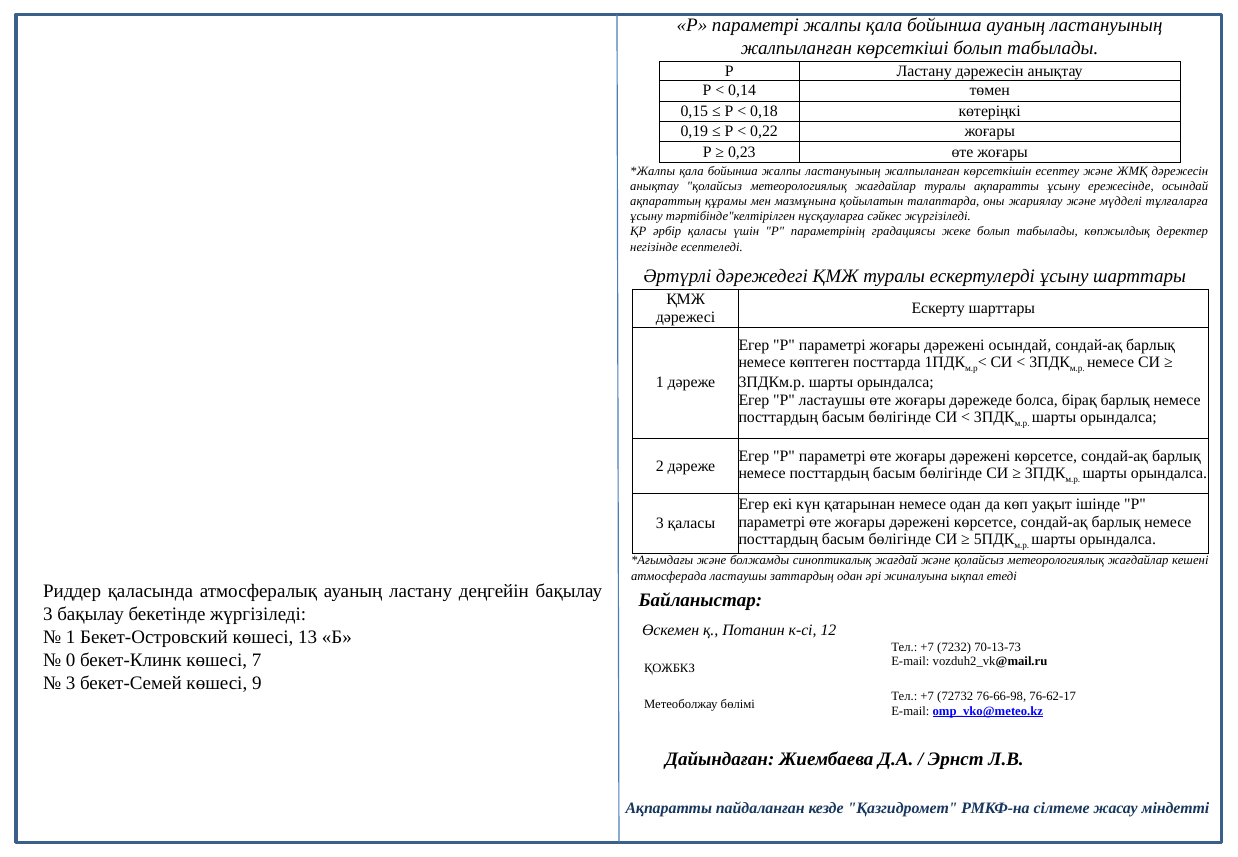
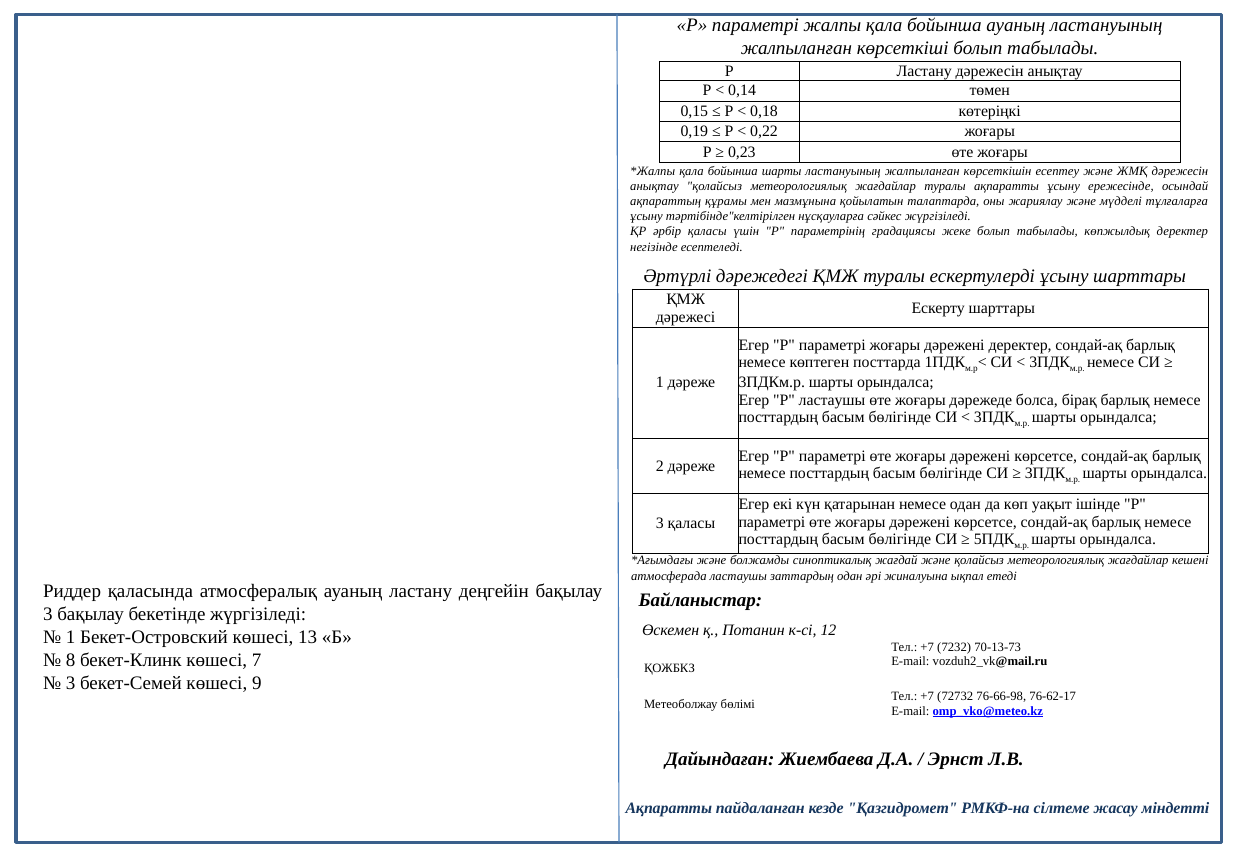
бойынша жалпы: жалпы -> шарты
дәрежені осындай: осындай -> деректер
0: 0 -> 8
